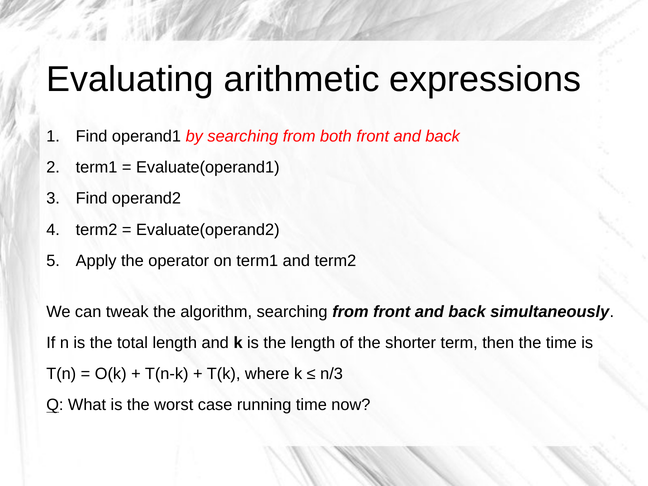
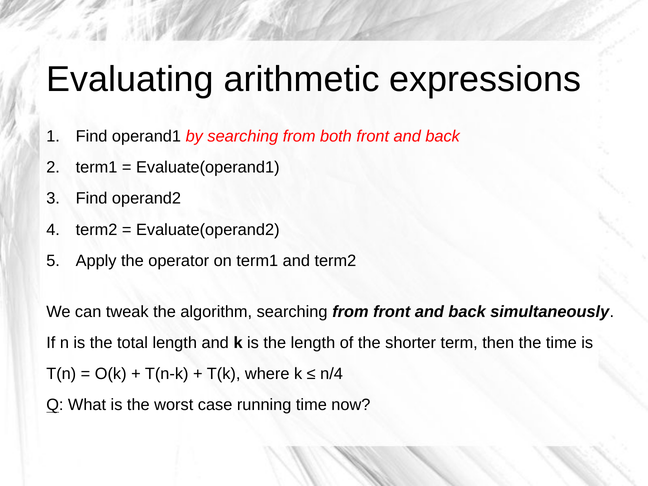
n/3: n/3 -> n/4
